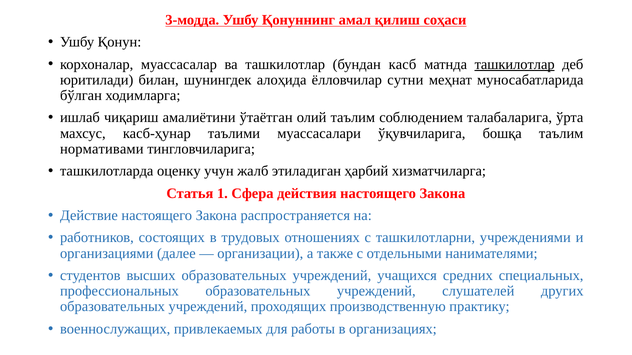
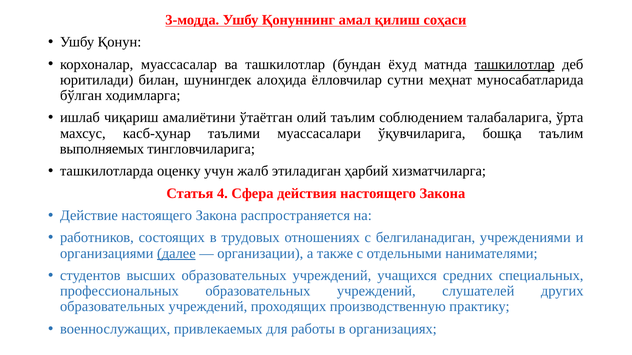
касб: касб -> ёхуд
нормативами: нормативами -> выполняемых
1: 1 -> 4
ташкилотларни: ташкилотларни -> белгиланадиган
далее underline: none -> present
